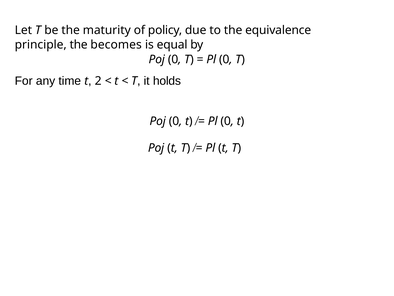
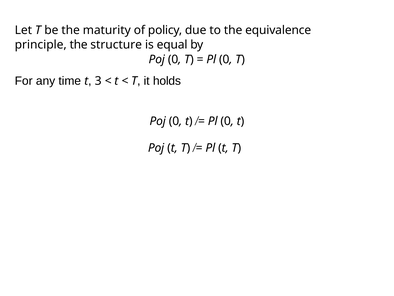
becomes: becomes -> structure
2: 2 -> 3
